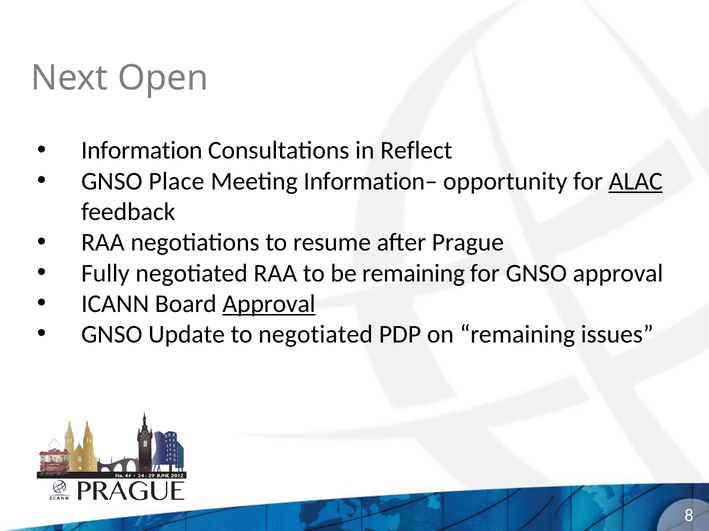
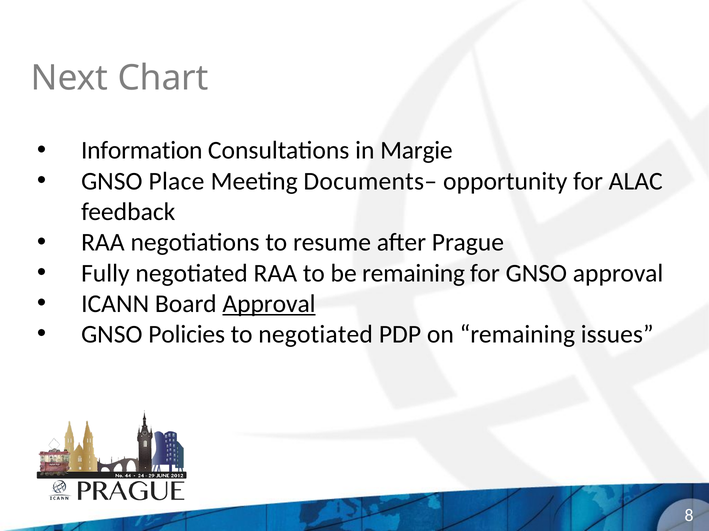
Open: Open -> Chart
Reflect: Reflect -> Margie
Information–: Information– -> Documents–
ALAC underline: present -> none
Update: Update -> Policies
